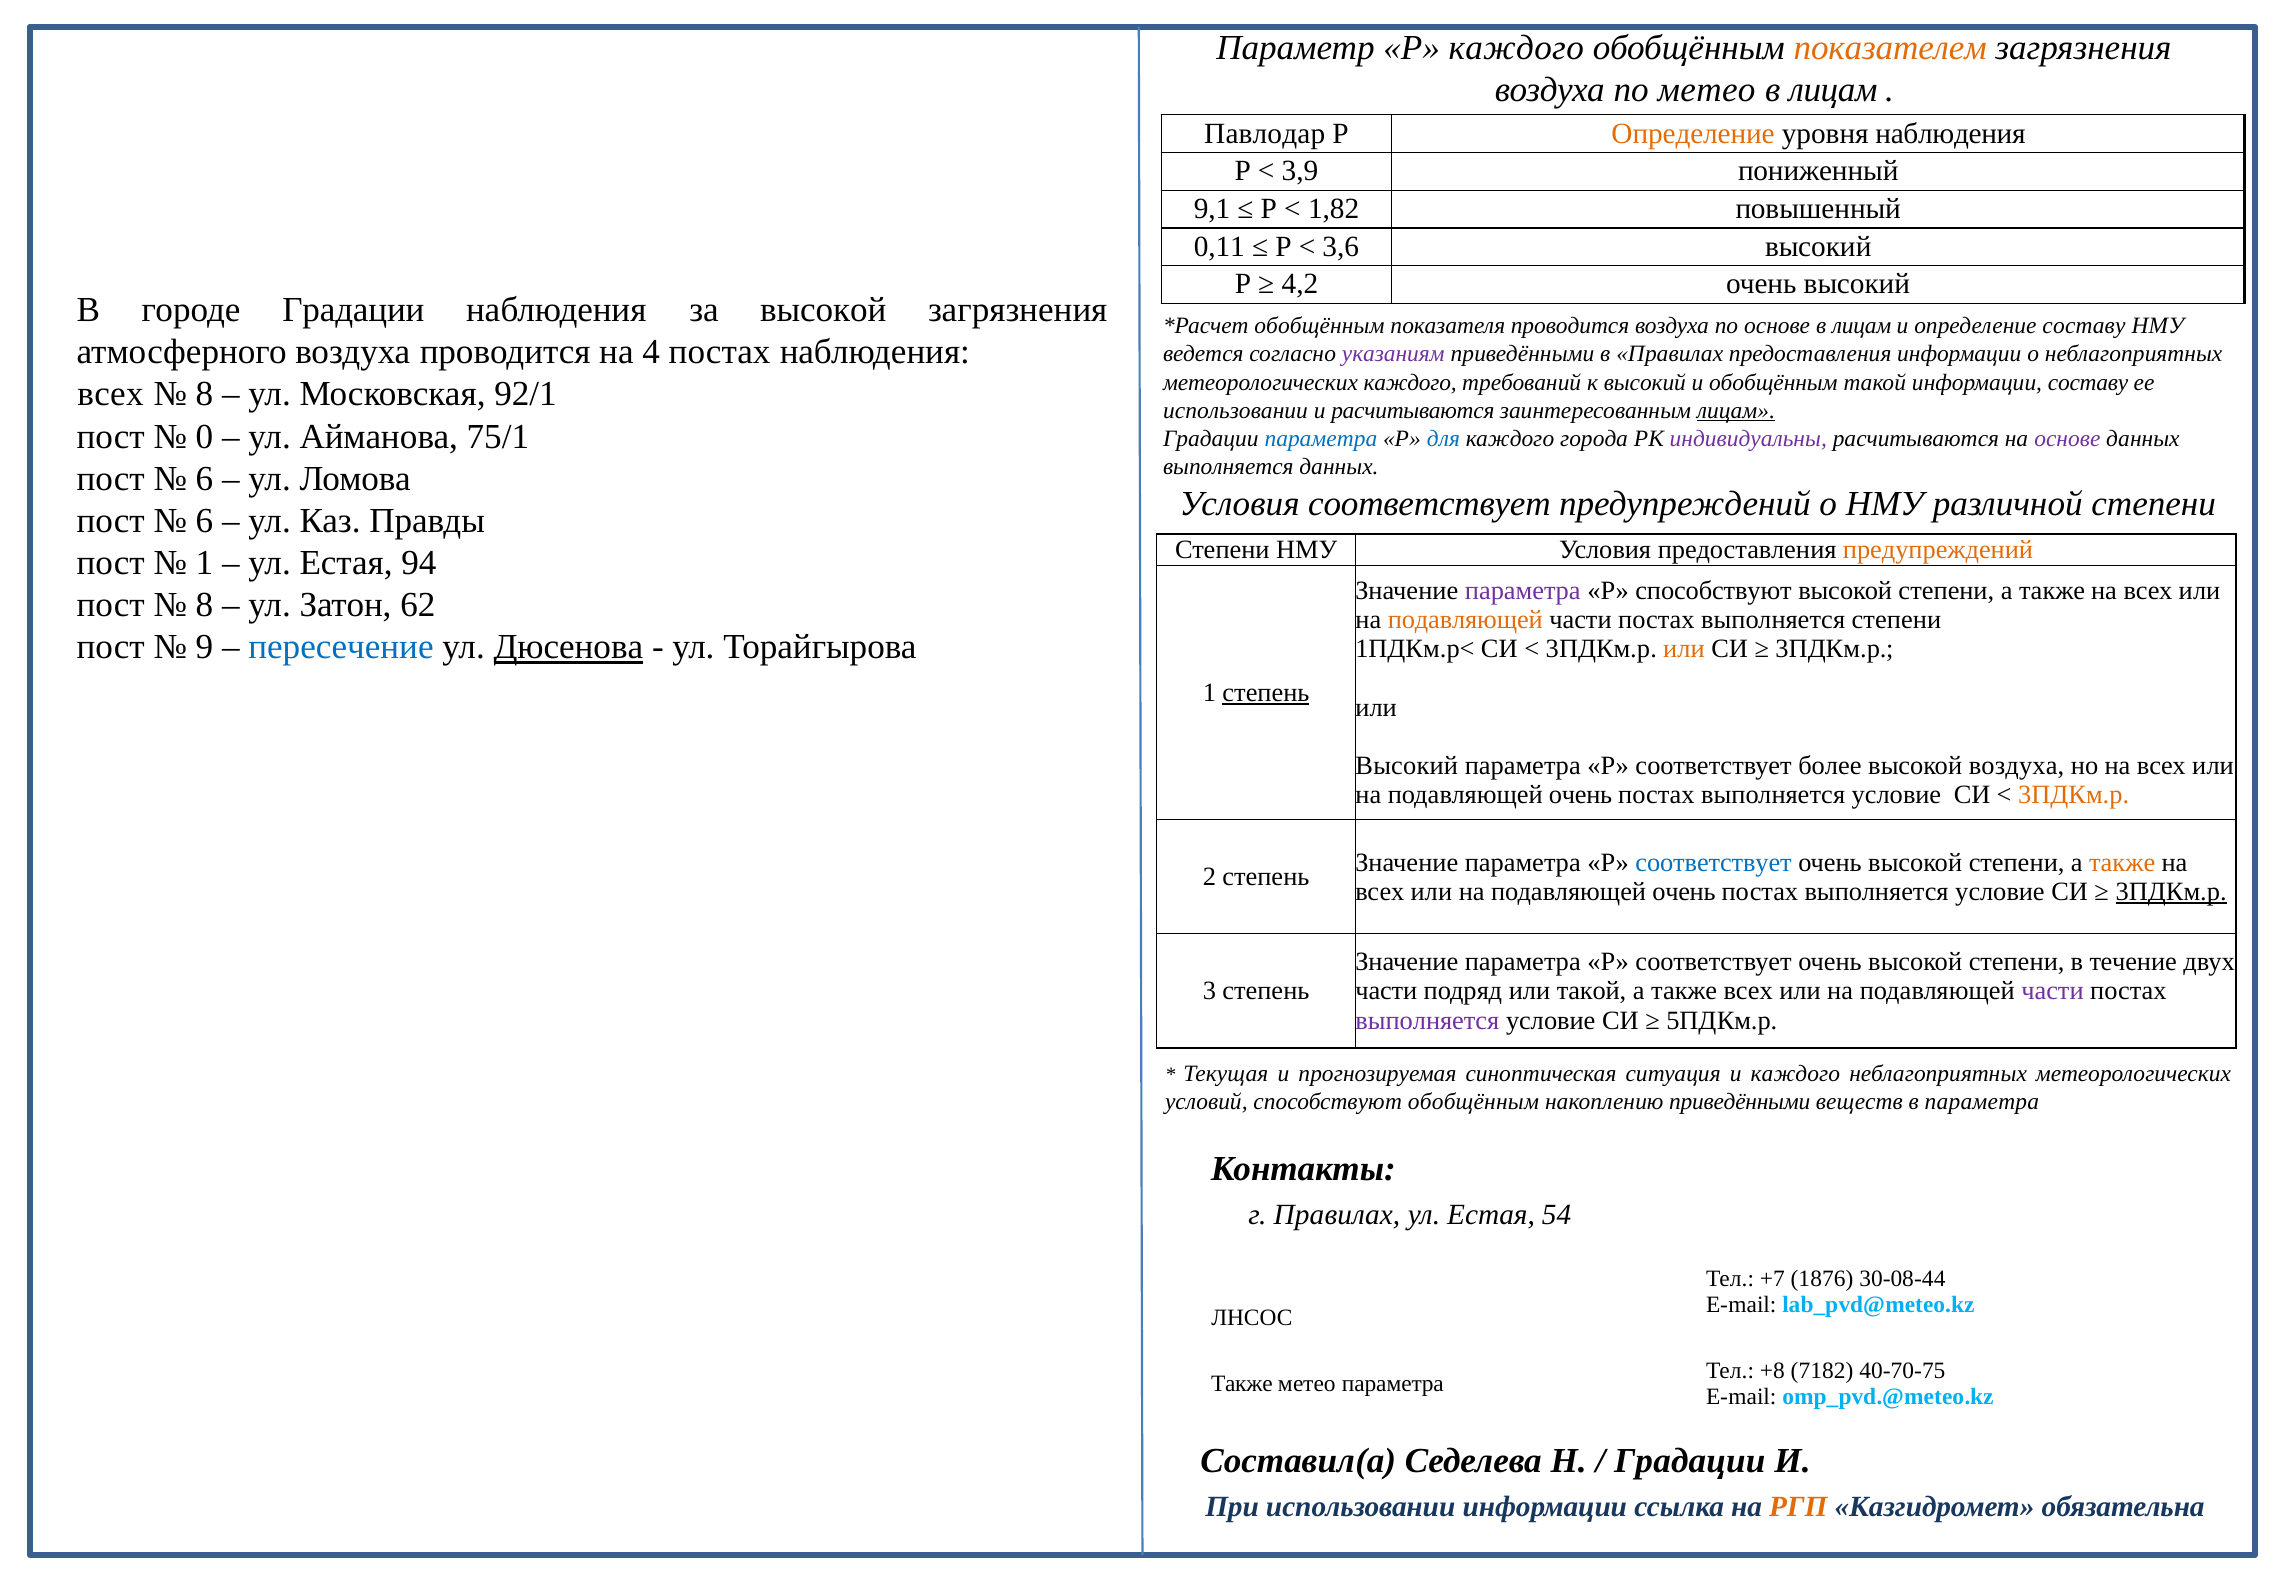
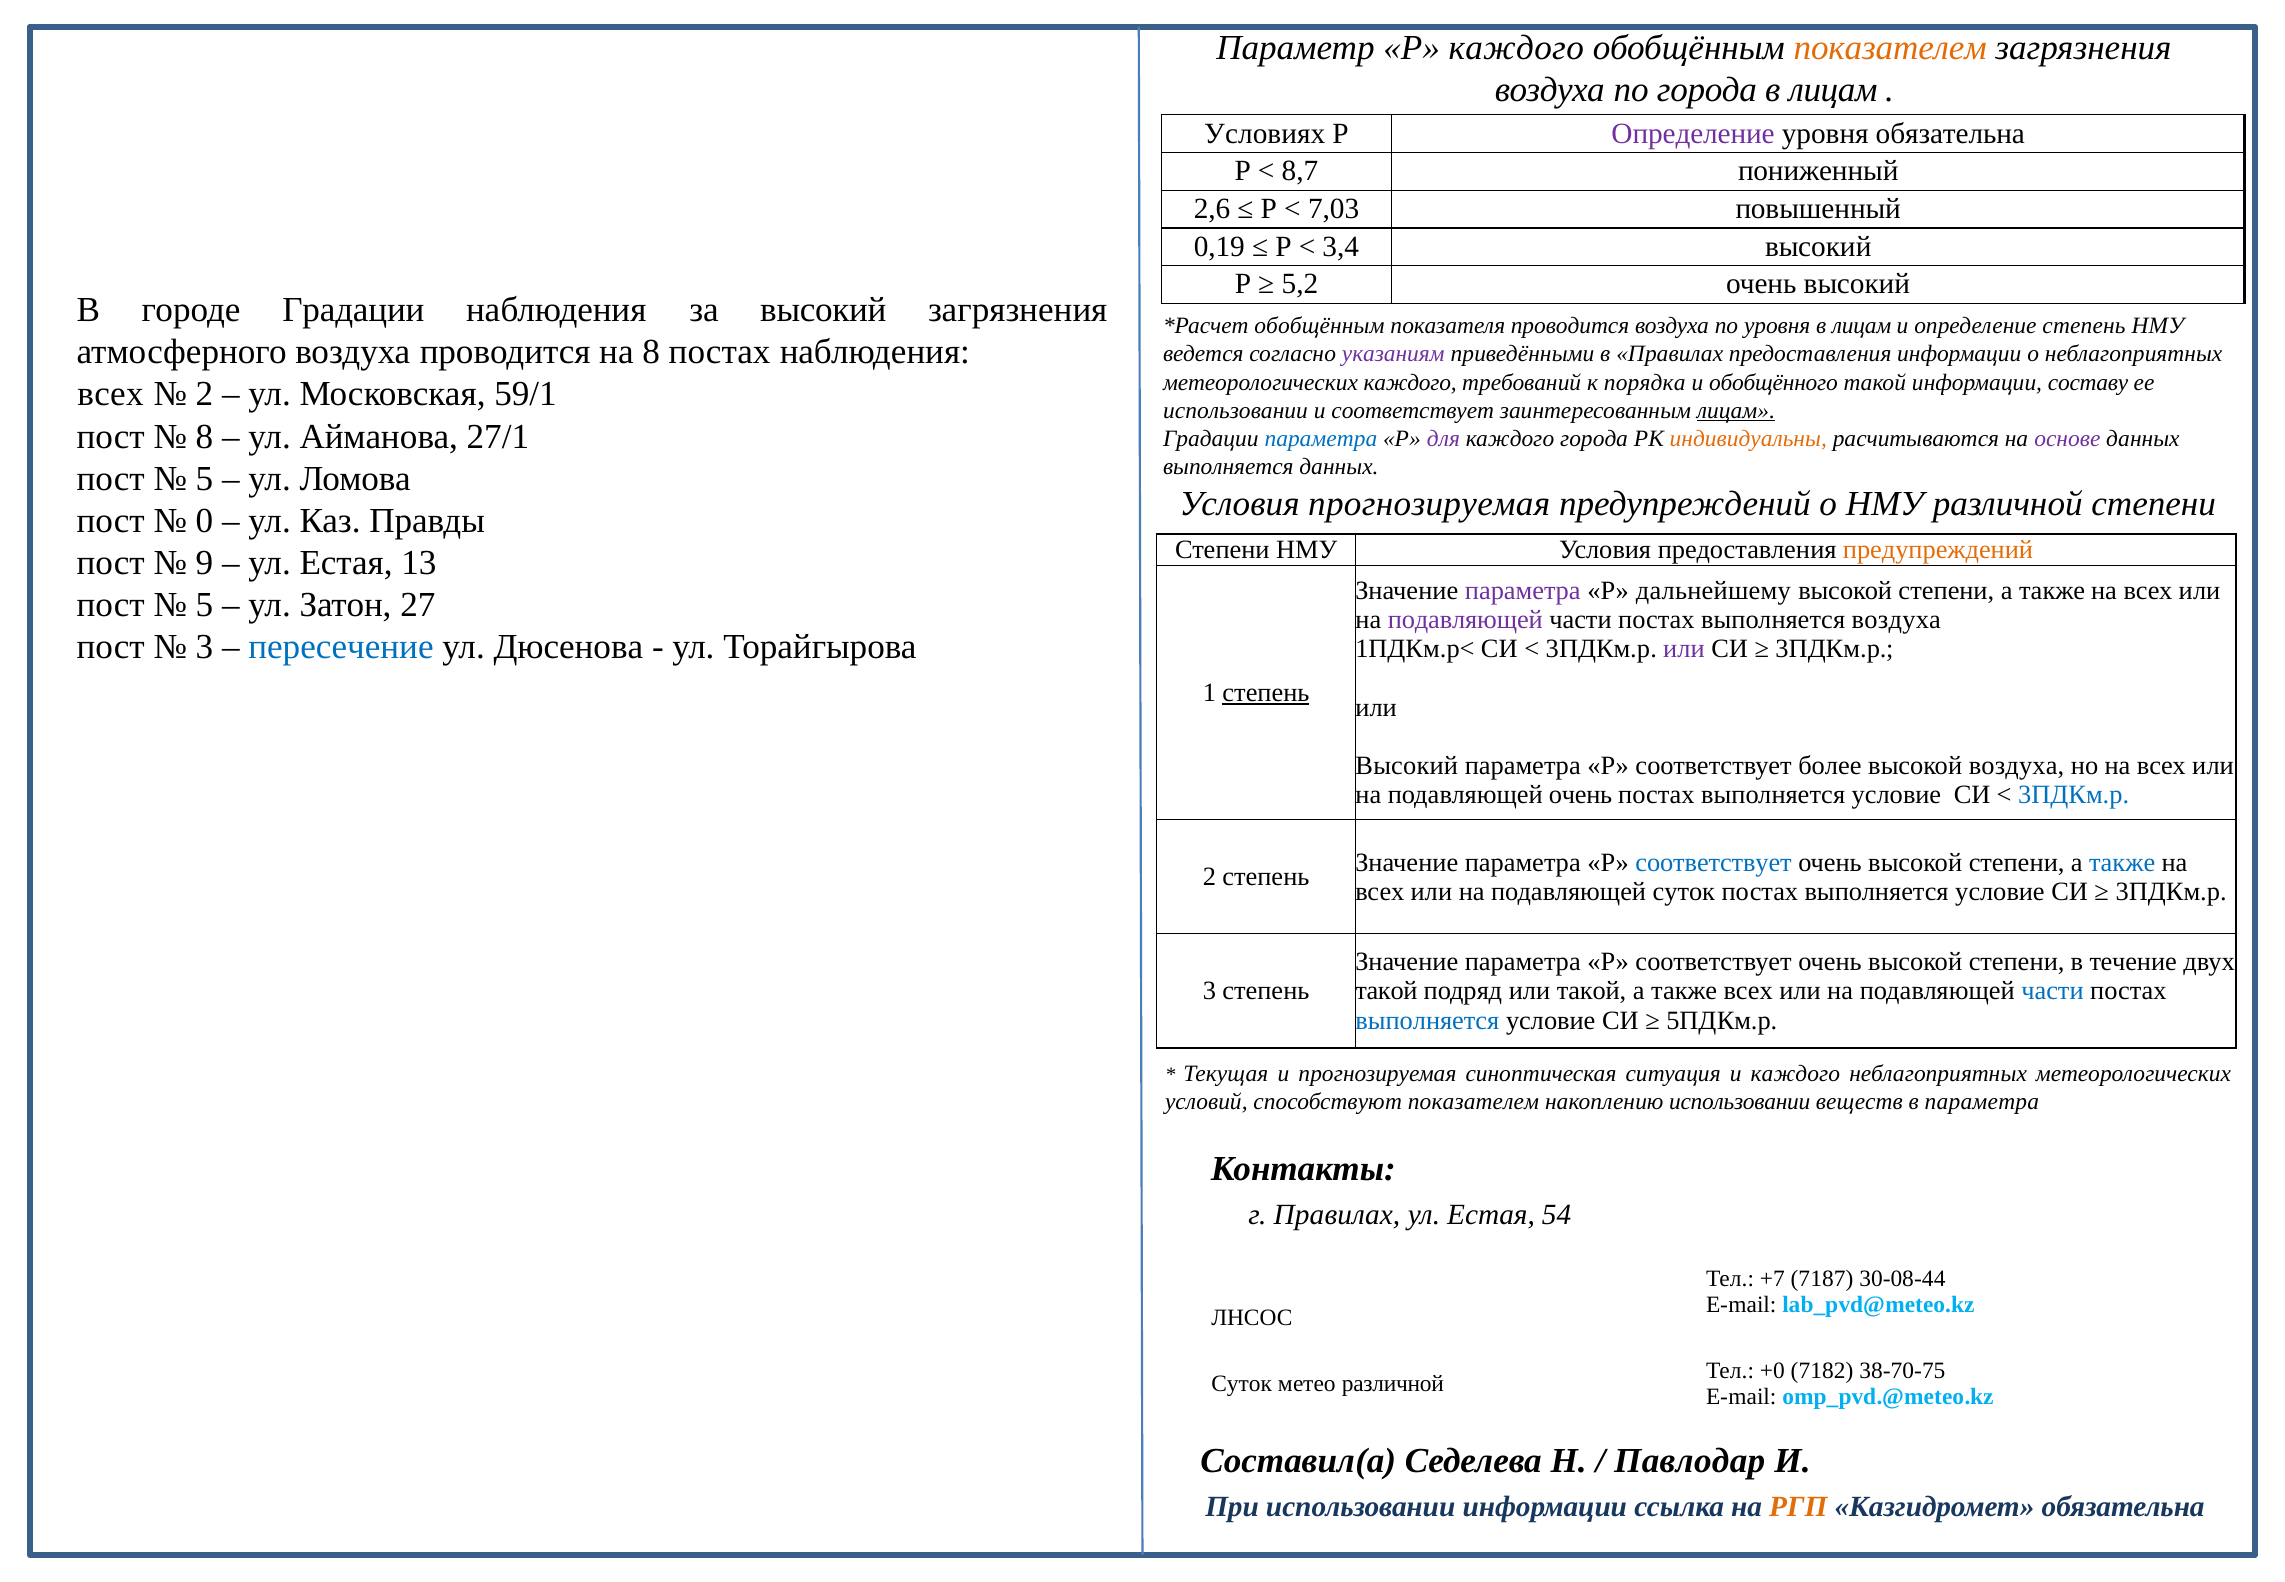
по метео: метео -> города
Павлодар: Павлодар -> Условиях
Определение at (1693, 133) colour: orange -> purple
уровня наблюдения: наблюдения -> обязательна
3,9: 3,9 -> 8,7
9,1: 9,1 -> 2,6
1,82: 1,82 -> 7,03
0,11: 0,11 -> 0,19
3,6: 3,6 -> 3,4
4,2: 4,2 -> 5,2
за высокой: высокой -> высокий
по основе: основе -> уровня
определение составу: составу -> степень
на 4: 4 -> 8
к высокий: высокий -> порядка
и обобщённым: обобщённым -> обобщённого
8 at (204, 394): 8 -> 2
92/1: 92/1 -> 59/1
и расчитываются: расчитываются -> соответствует
0 at (204, 436): 0 -> 8
75/1: 75/1 -> 27/1
для colour: blue -> purple
индивидуальны colour: purple -> orange
6 at (204, 479): 6 -> 5
Условия соответствует: соответствует -> прогнозируемая
6 at (204, 521): 6 -> 0
1 at (204, 563): 1 -> 9
94: 94 -> 13
Р способствуют: способствуют -> дальнейшему
8 at (204, 605): 8 -> 5
62: 62 -> 27
подавляющей at (1465, 620) colour: orange -> purple
выполняется степени: степени -> воздуха
9 at (204, 647): 9 -> 3
Дюсенова underline: present -> none
или at (1684, 649) colour: orange -> purple
3ПДКм.р at (2074, 795) colour: orange -> blue
также at (2122, 862) colour: orange -> blue
очень at (1684, 892): очень -> суток
3ПДКм.р at (2171, 892) underline: present -> none
части at (1386, 991): части -> такой
части at (2052, 991) colour: purple -> blue
выполняется at (1427, 1020) colour: purple -> blue
способствуют обобщённым: обобщённым -> показателем
накоплению приведёнными: приведёнными -> использовании
1876: 1876 -> 7187
+8: +8 -> +0
40-70-75: 40-70-75 -> 38-70-75
Также at (1242, 1383): Также -> Суток
метео параметра: параметра -> различной
Градации at (1690, 1461): Градации -> Павлодар
